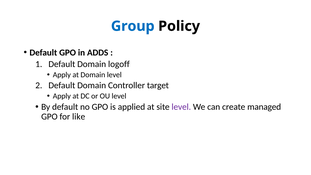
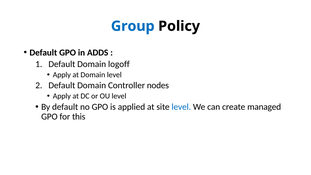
target: target -> nodes
level at (181, 107) colour: purple -> blue
like: like -> this
